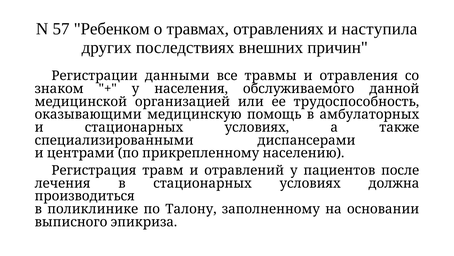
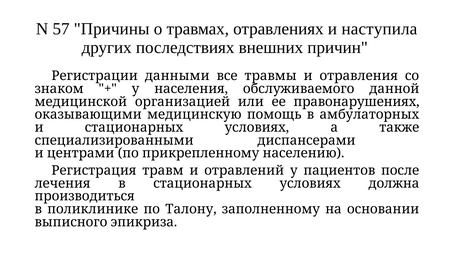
Ребенком: Ребенком -> Причины
трудоспособность: трудоспособность -> правонарушениях
